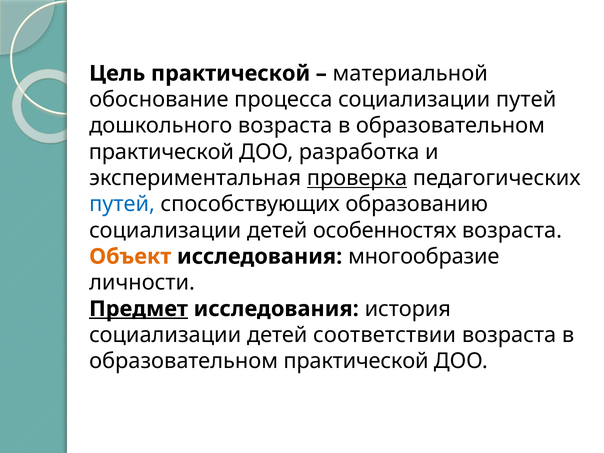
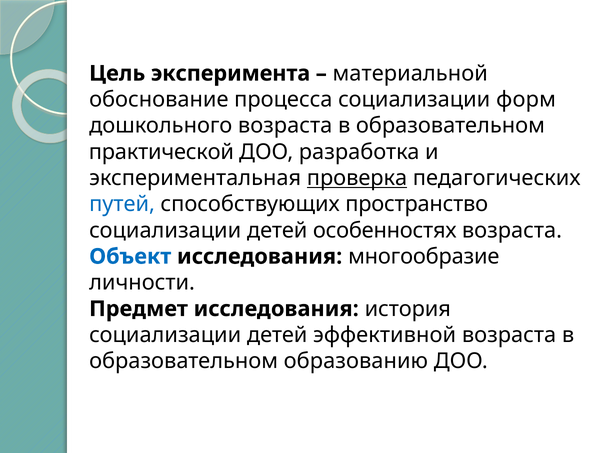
Цель практической: практической -> эксперимента
социализации путей: путей -> форм
образованию: образованию -> пространство
Объект colour: orange -> blue
Предмет underline: present -> none
соответствии: соответствии -> эффективной
практической at (356, 361): практической -> образованию
